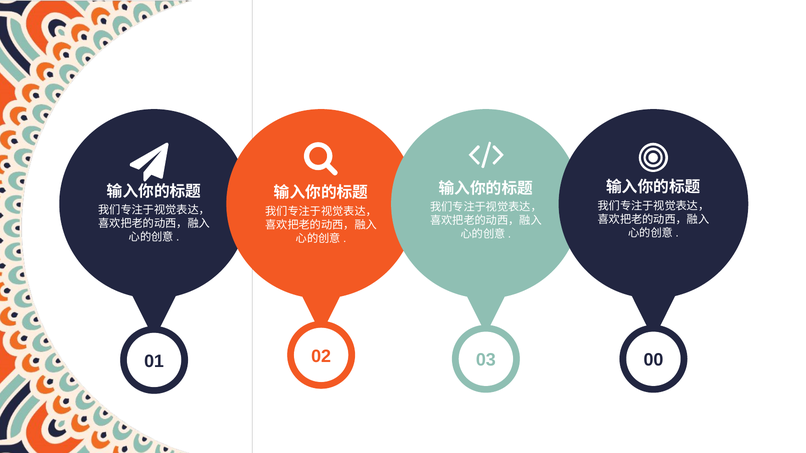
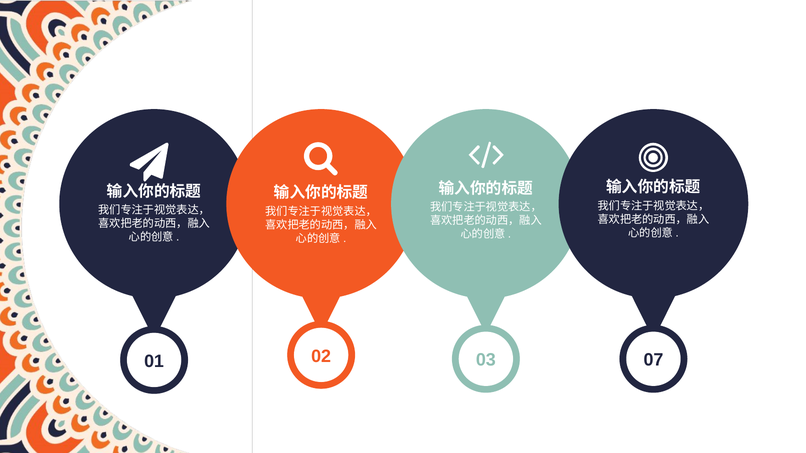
00: 00 -> 07
